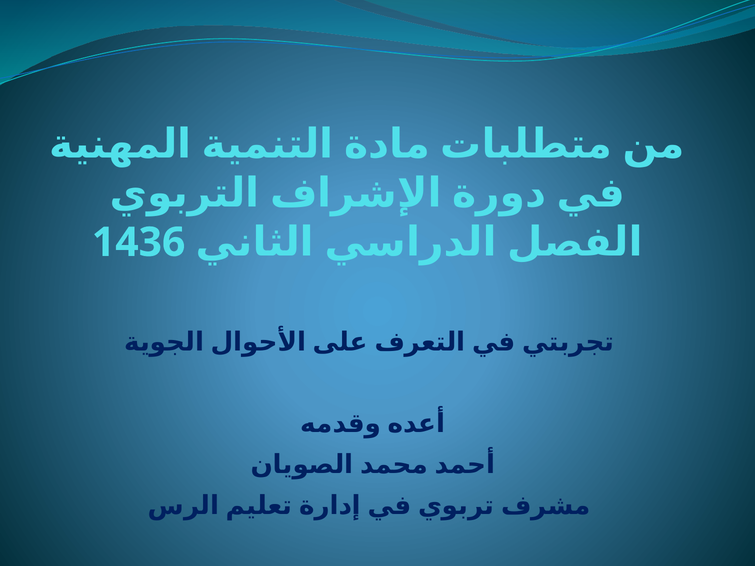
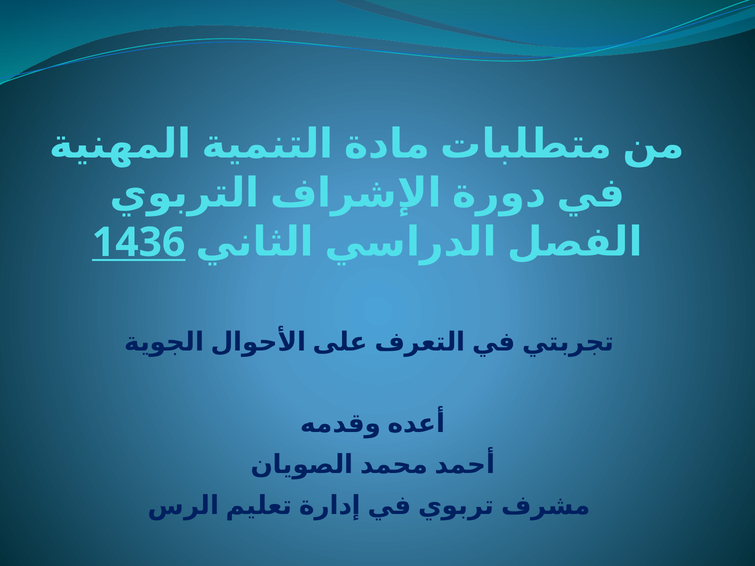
1436 underline: none -> present
